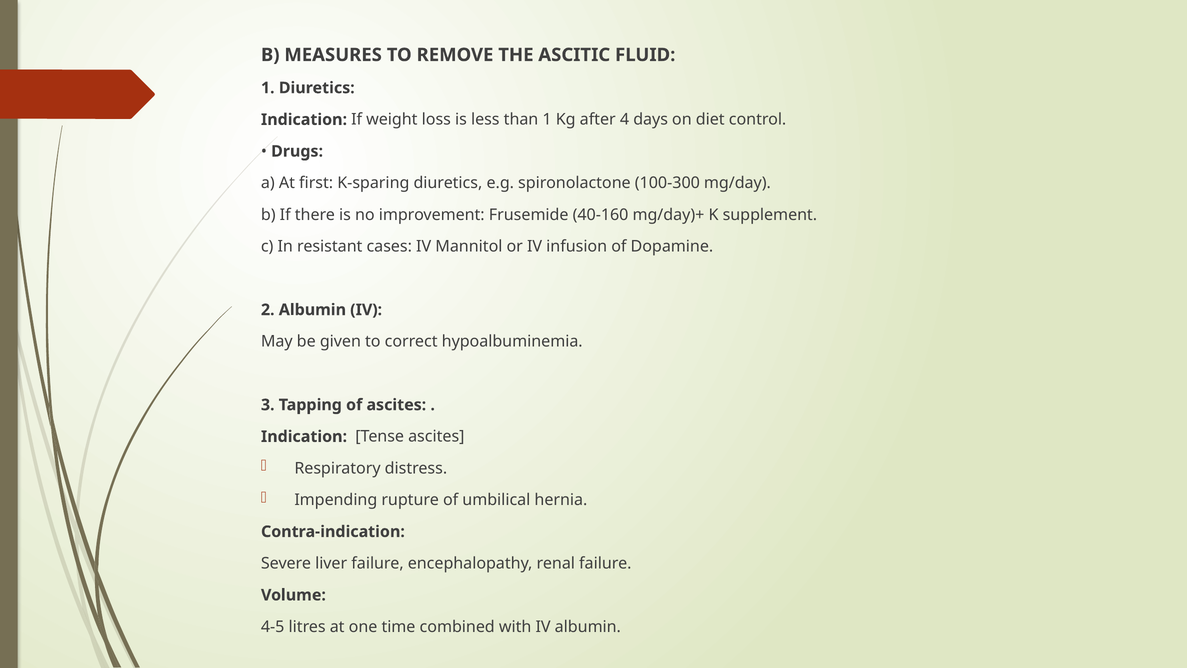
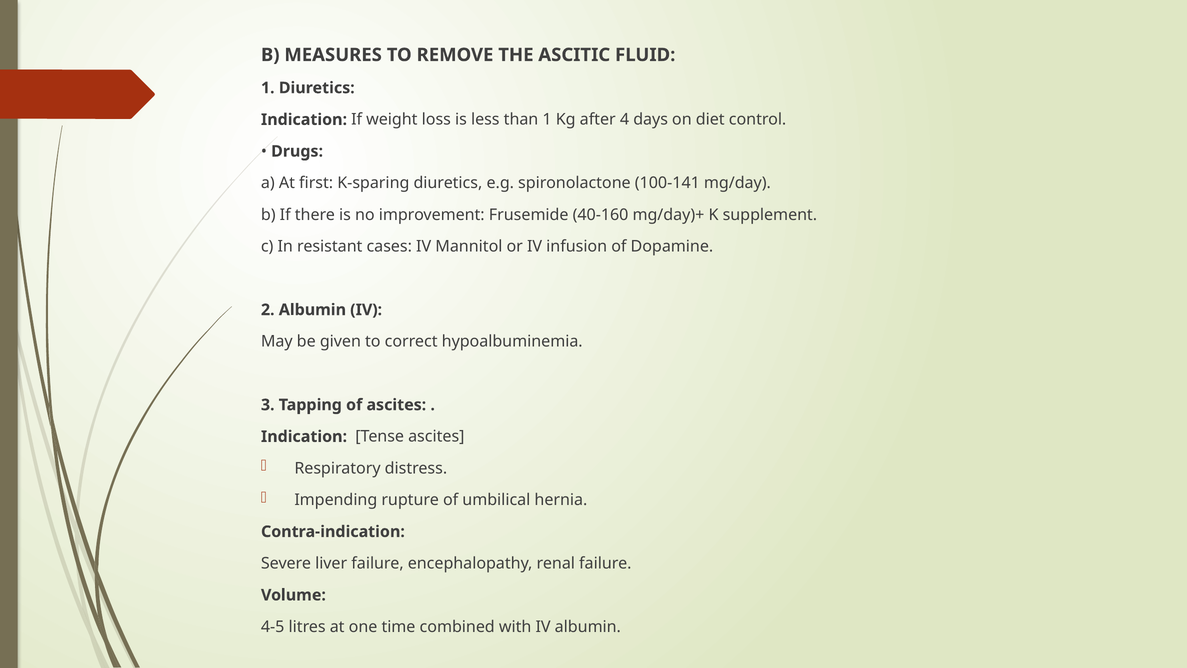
100-300: 100-300 -> 100-141
